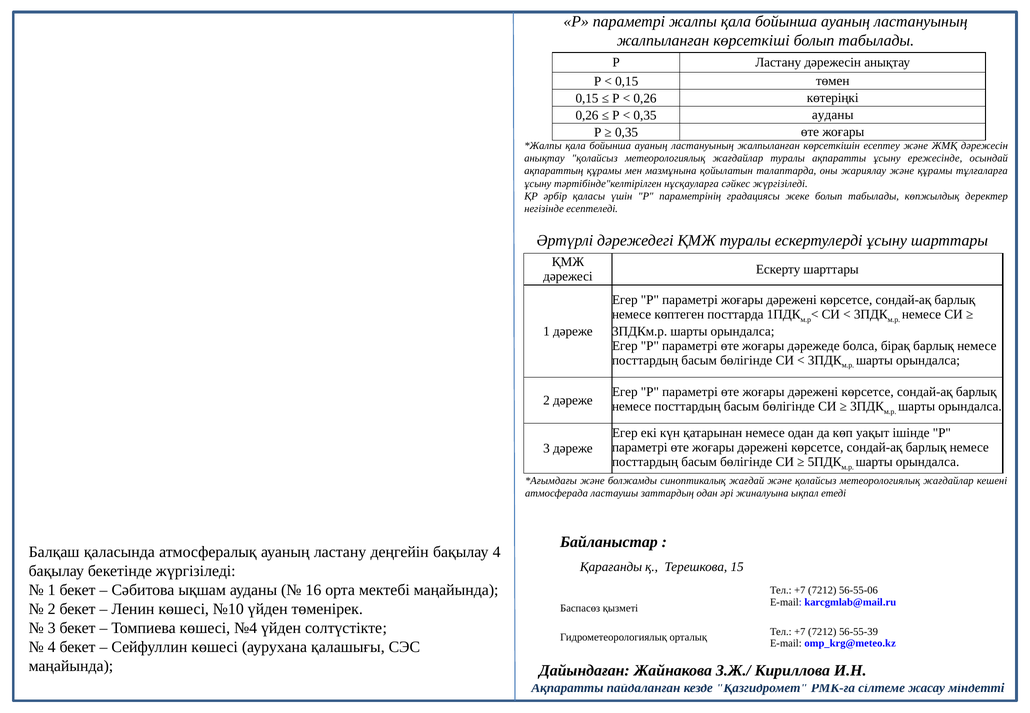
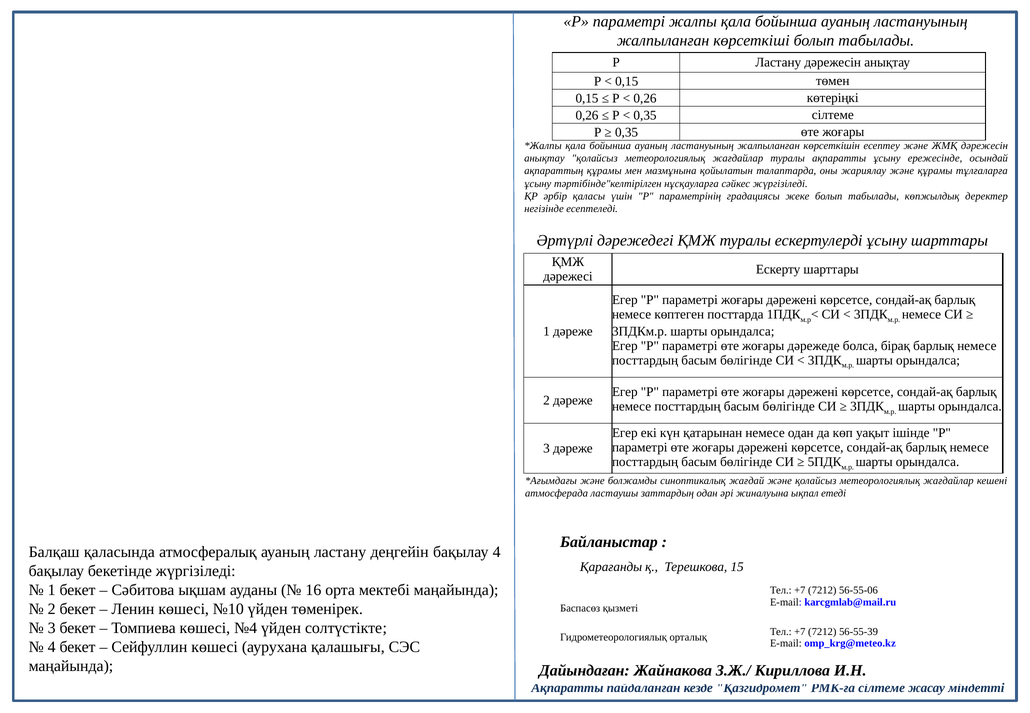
0,35 ауданы: ауданы -> сілтеме
